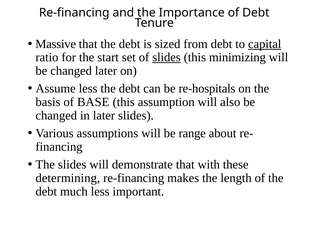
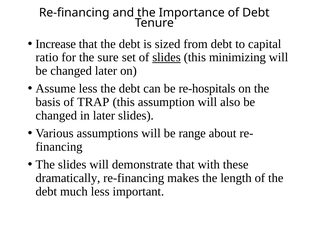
Massive: Massive -> Increase
capital underline: present -> none
start: start -> sure
BASE: BASE -> TRAP
determining: determining -> dramatically
